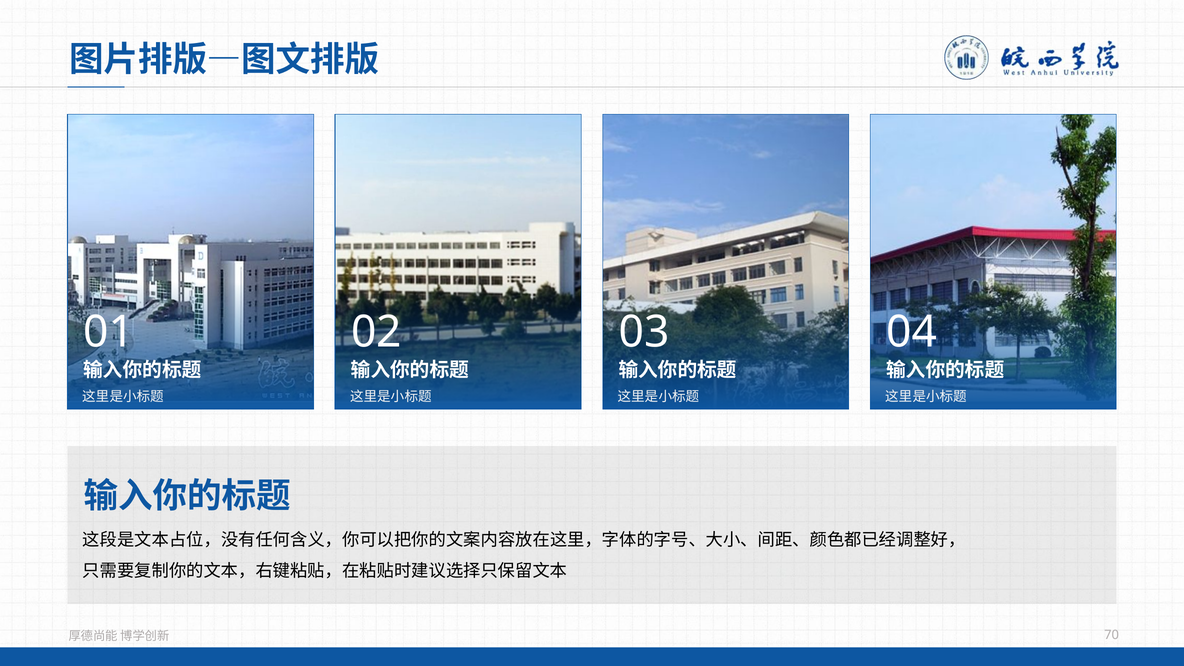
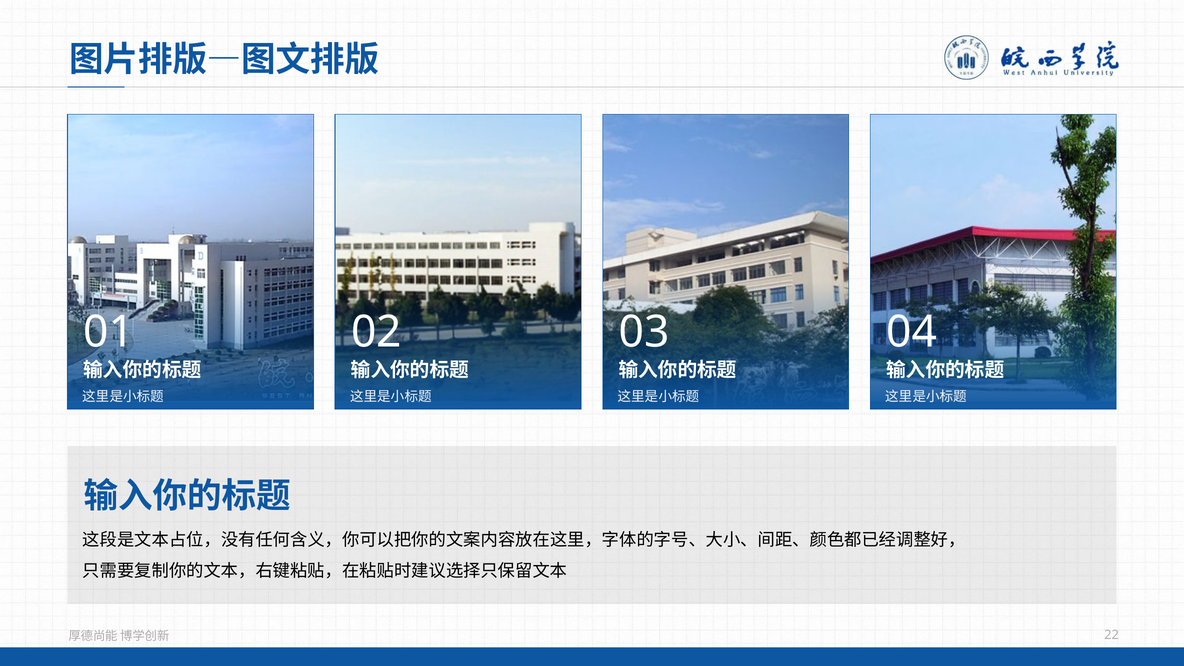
70: 70 -> 22
